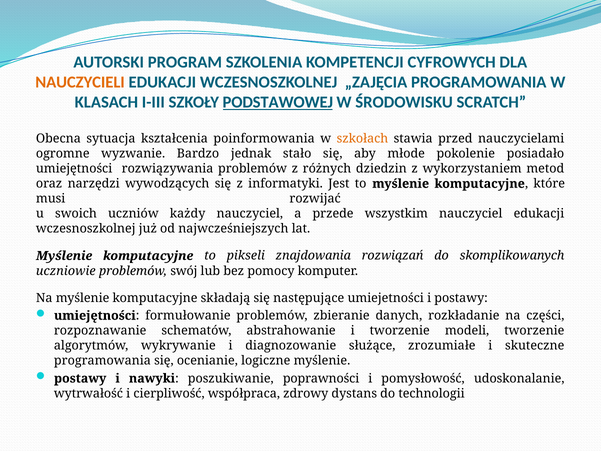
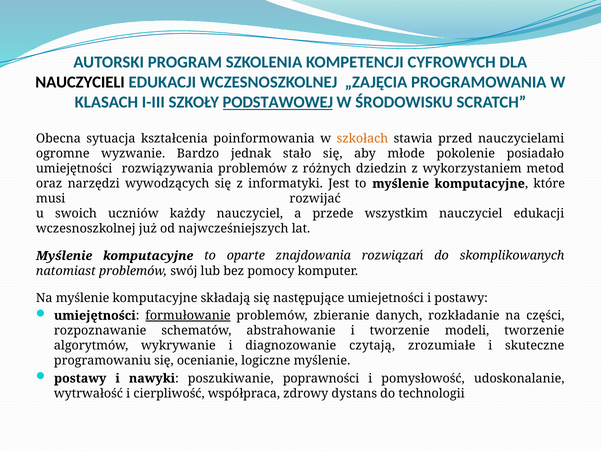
NAUCZYCIELI colour: orange -> black
pikseli: pikseli -> oparte
uczniowie: uczniowie -> natomiast
formułowanie underline: none -> present
służące: służące -> czytają
programowania at (102, 361): programowania -> programowaniu
